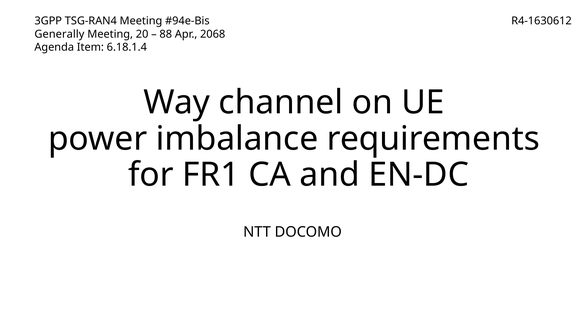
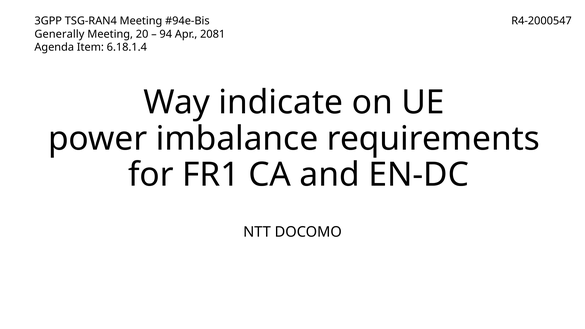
R4-1630612: R4-1630612 -> R4-2000547
88: 88 -> 94
2068: 2068 -> 2081
channel: channel -> indicate
